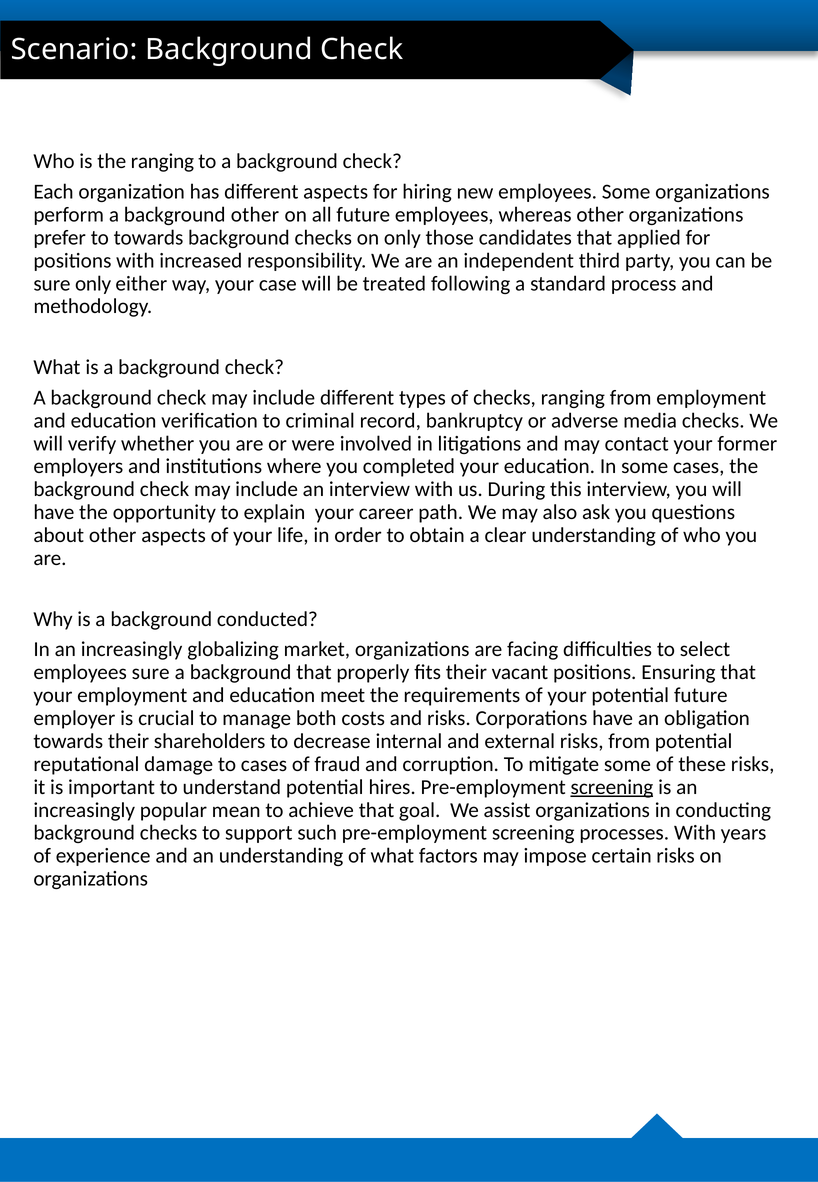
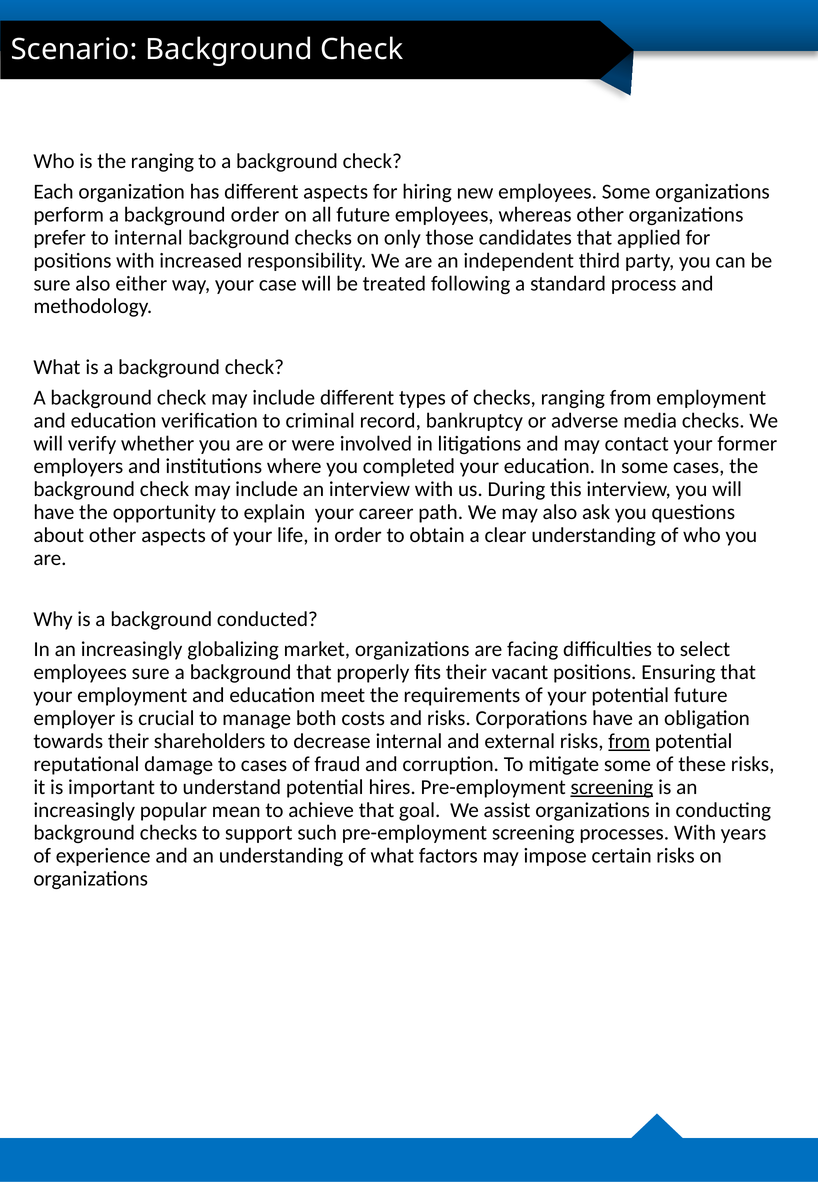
background other: other -> order
to towards: towards -> internal
sure only: only -> also
from at (629, 741) underline: none -> present
